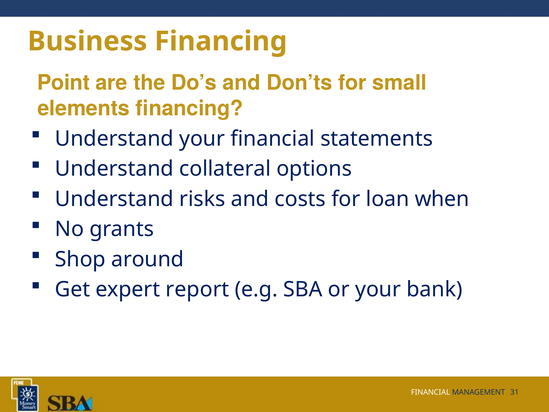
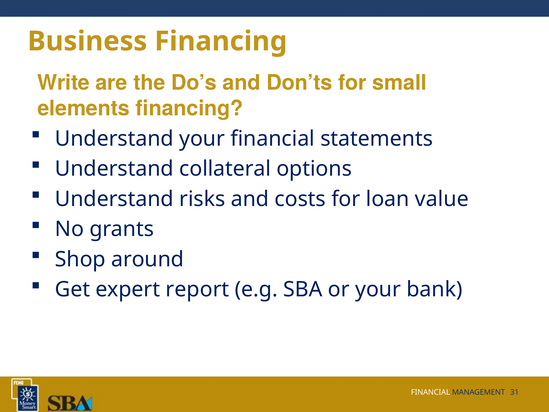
Point: Point -> Write
when: when -> value
